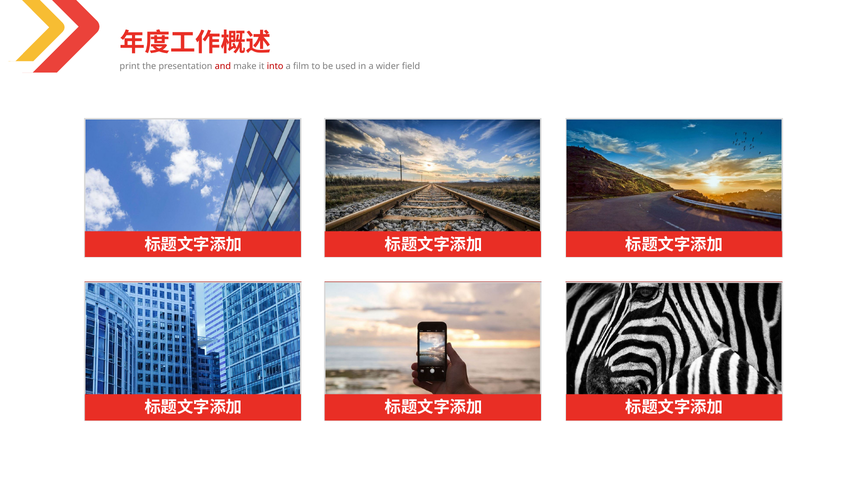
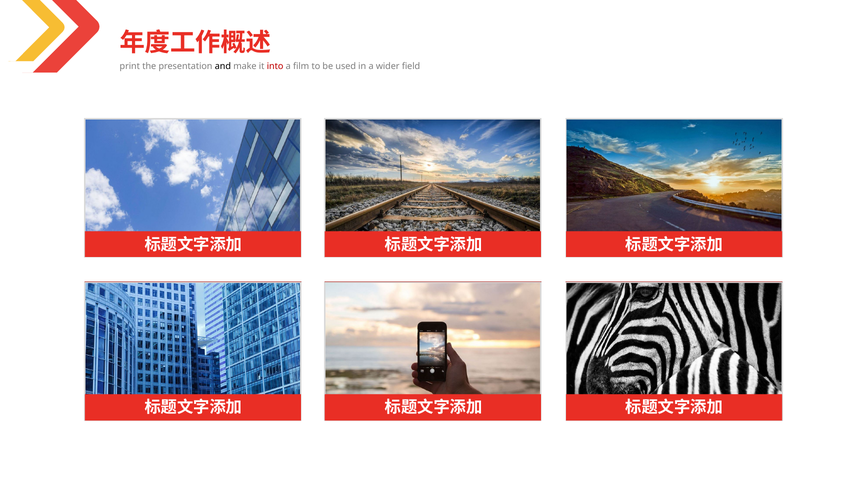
and colour: red -> black
